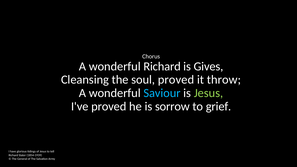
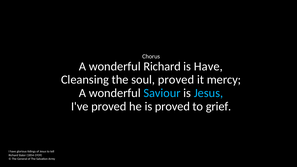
is Gives: Gives -> Have
throw: throw -> mercy
Jesus at (208, 93) colour: light green -> light blue
is sorrow: sorrow -> proved
